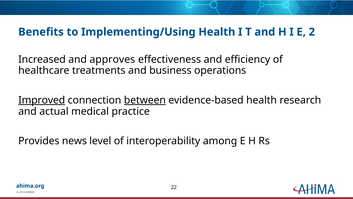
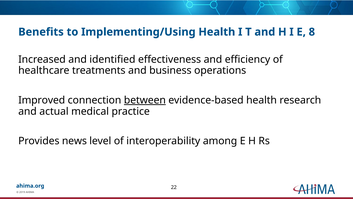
2: 2 -> 8
approves: approves -> identified
Improved underline: present -> none
